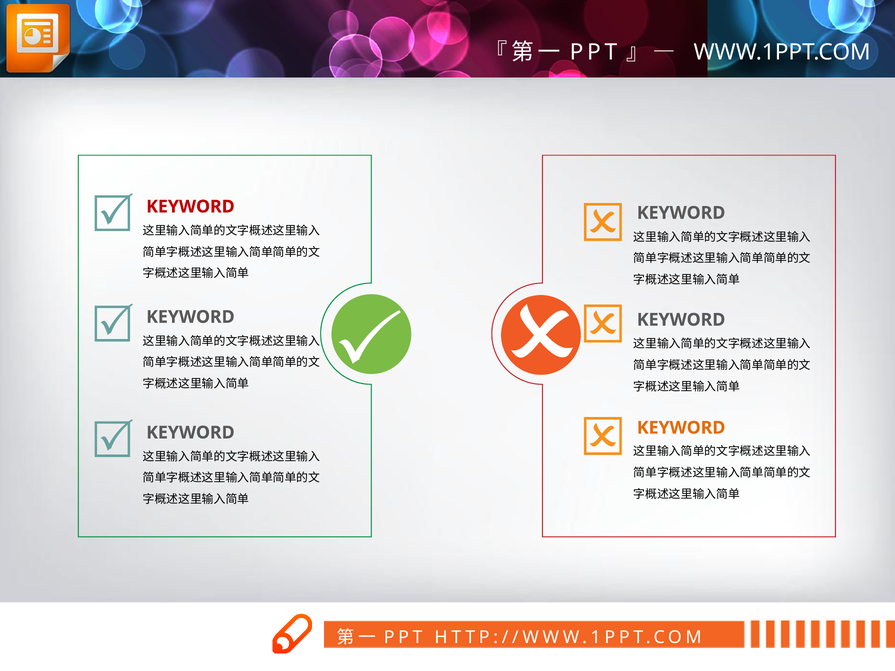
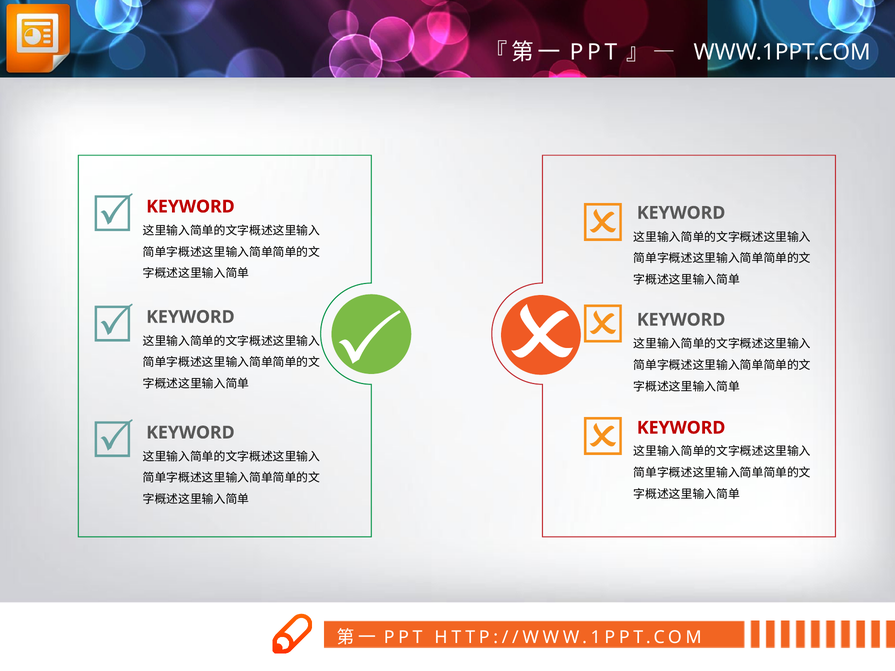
KEYWORD at (681, 428) colour: orange -> red
